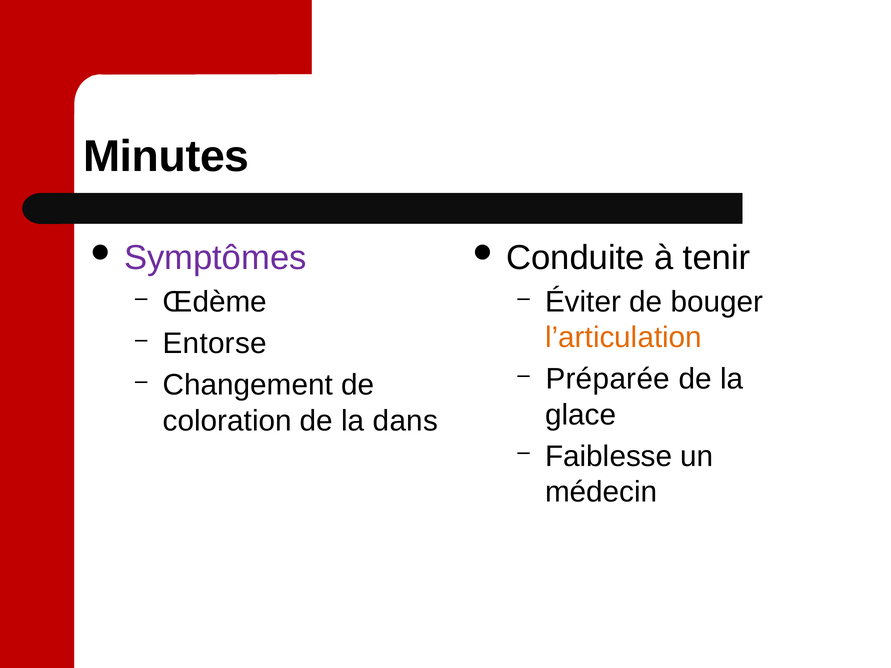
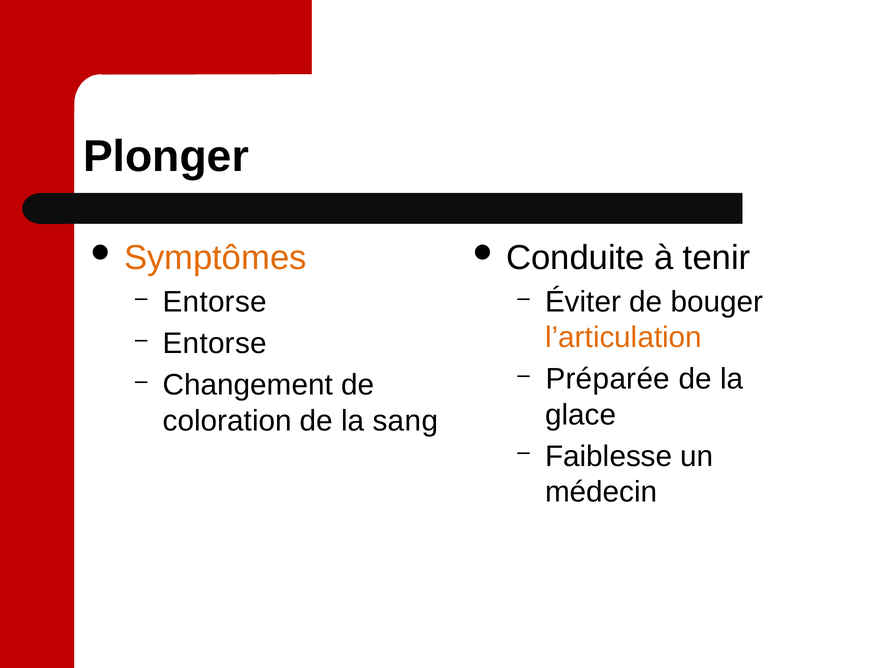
Minutes: Minutes -> Plonger
Symptômes colour: purple -> orange
Œdème at (215, 302): Œdème -> Entorse
dans: dans -> sang
